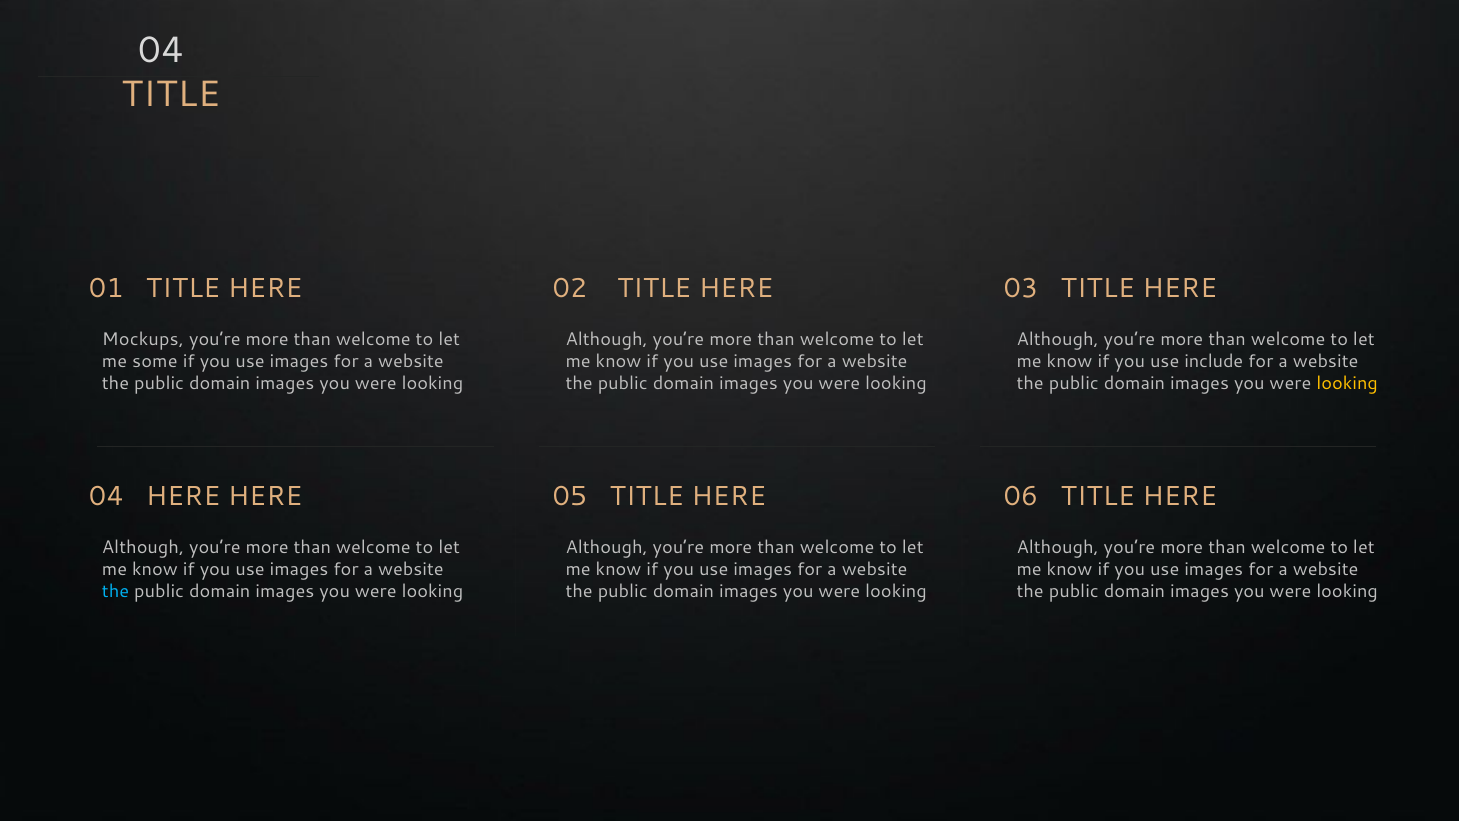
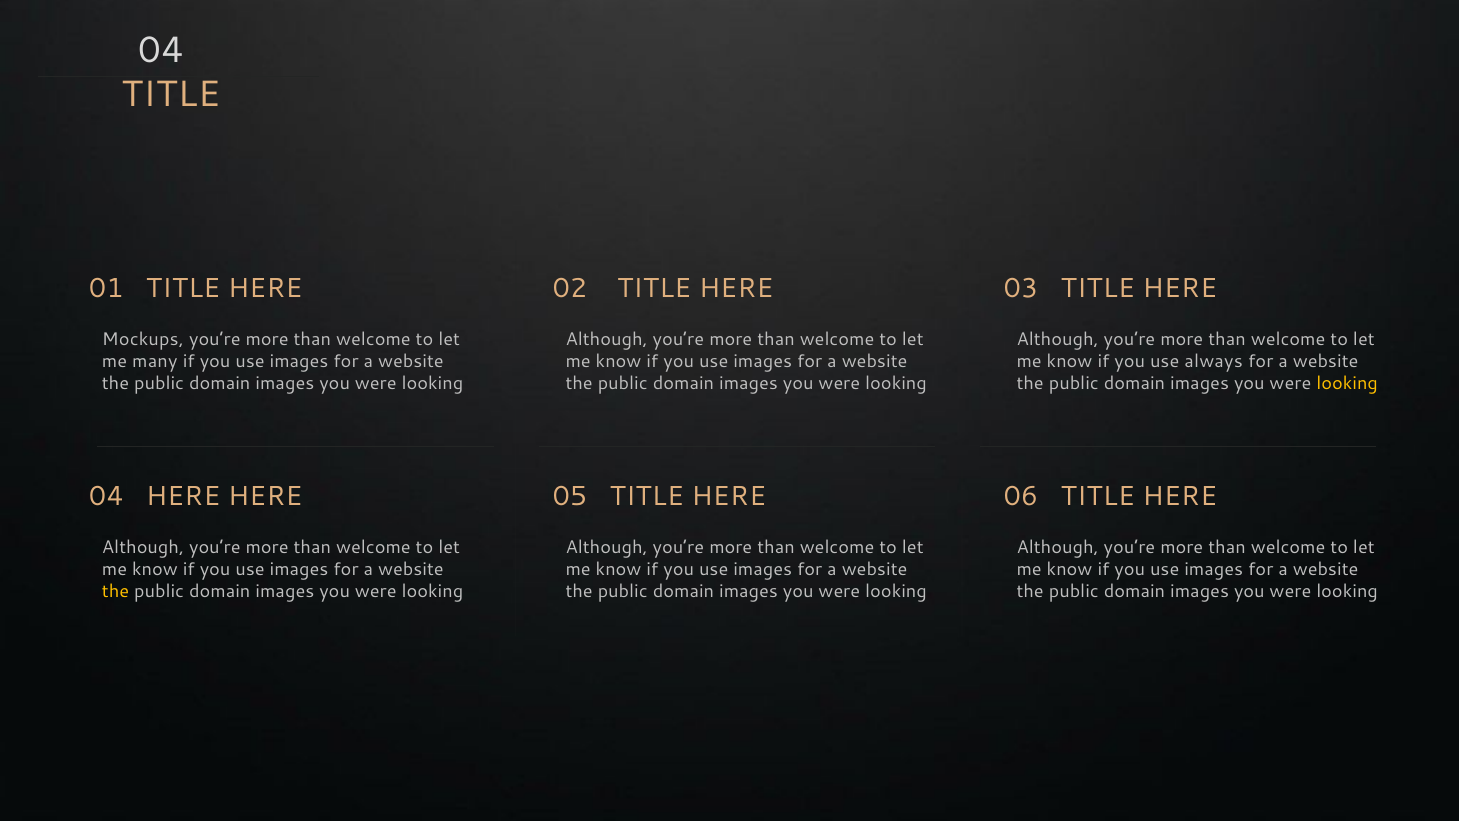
some: some -> many
include: include -> always
the at (116, 592) colour: light blue -> yellow
